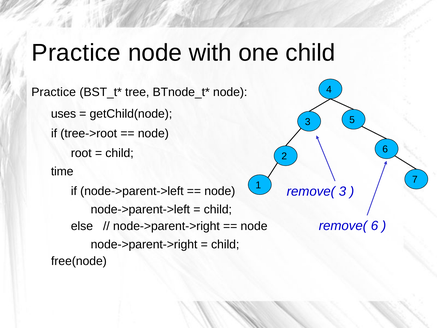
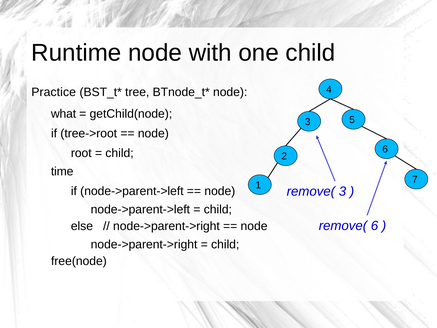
Practice at (76, 53): Practice -> Runtime
uses: uses -> what
